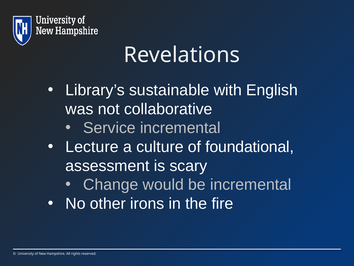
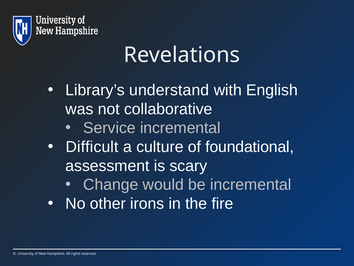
sustainable: sustainable -> understand
Lecture: Lecture -> Difficult
